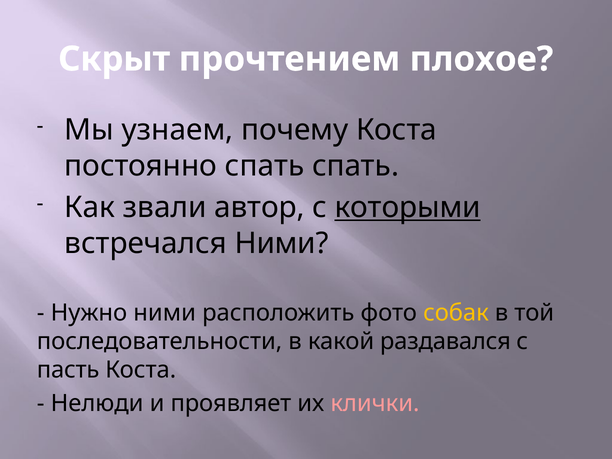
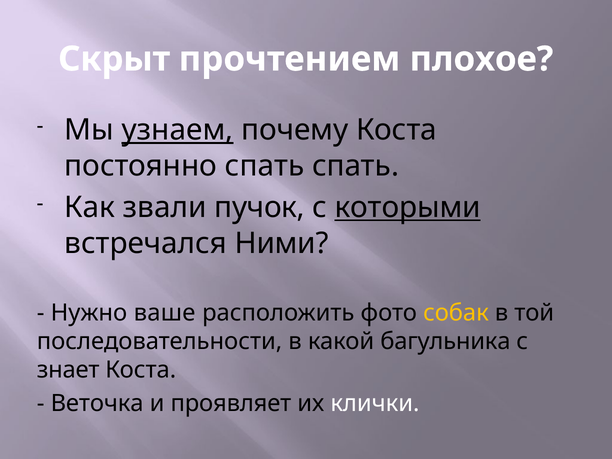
узнаем underline: none -> present
автор: автор -> пучок
Нужно ними: ними -> ваше
раздавался: раздавался -> багульника
пасть: пасть -> знает
Нелюди: Нелюди -> Веточка
клички colour: pink -> white
